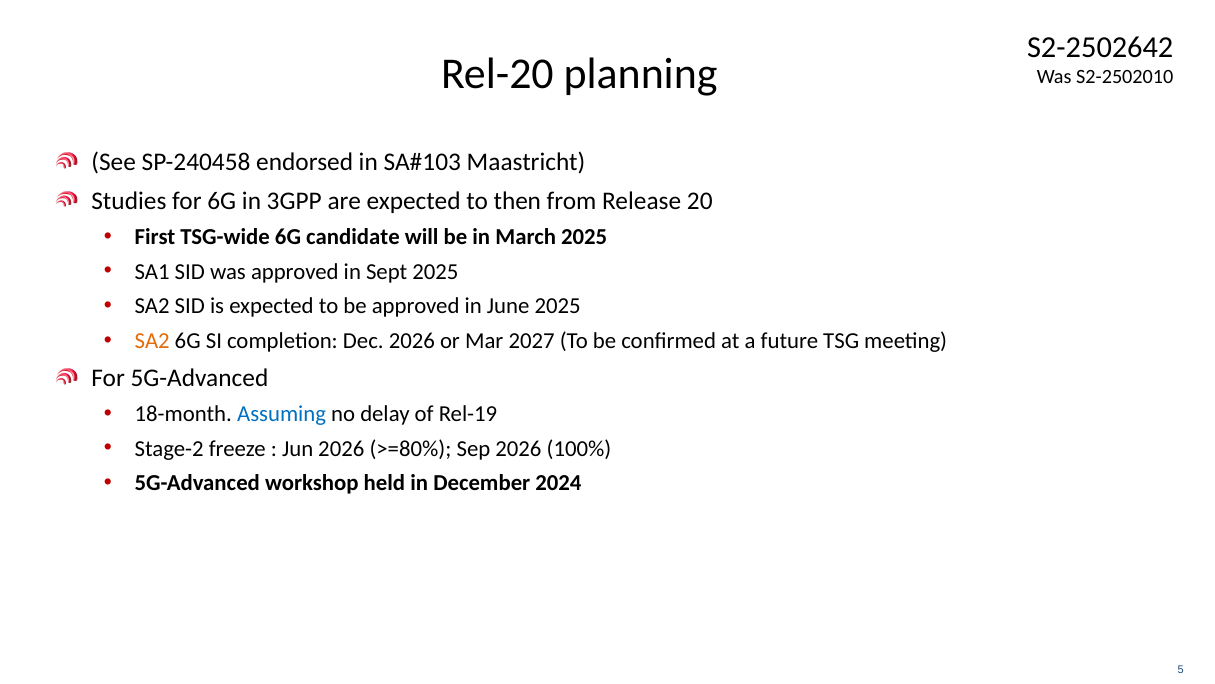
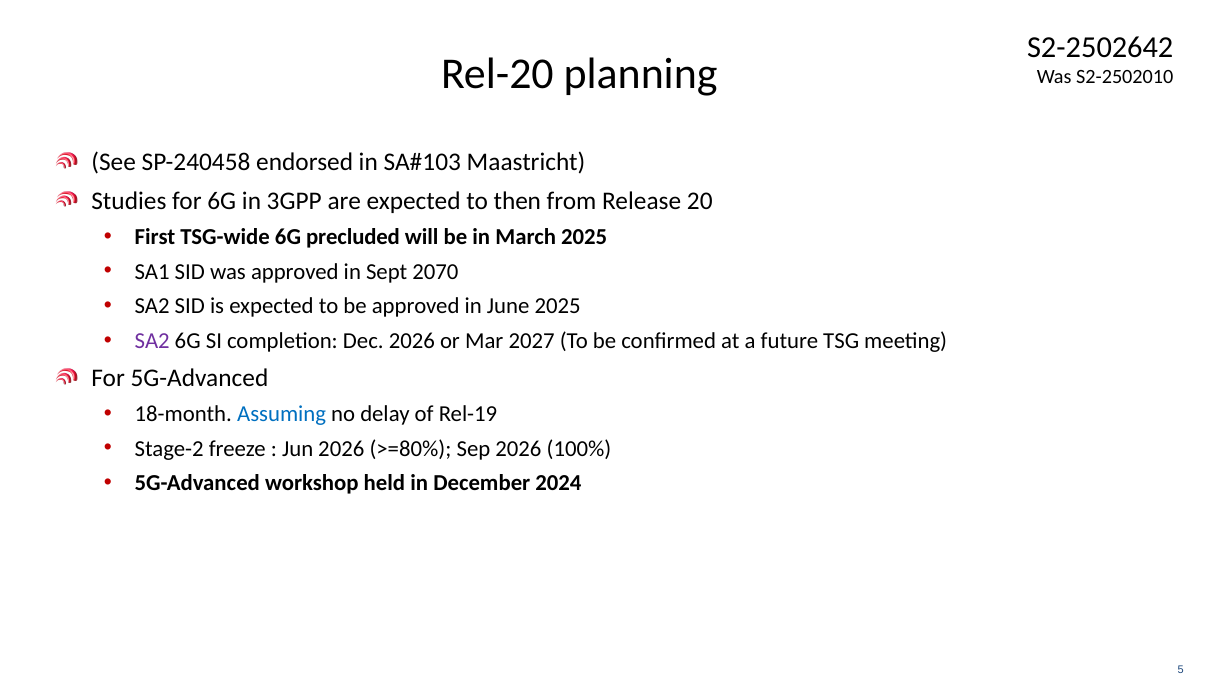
candidate: candidate -> precluded
Sept 2025: 2025 -> 2070
SA2 at (152, 341) colour: orange -> purple
